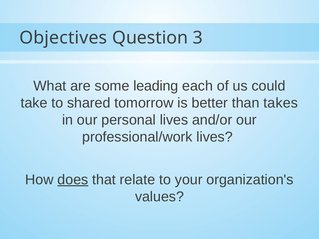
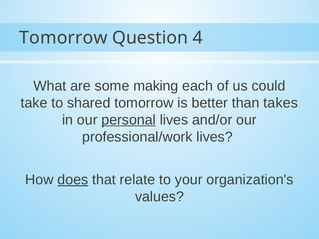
Objectives at (63, 38): Objectives -> Tomorrow
3: 3 -> 4
leading: leading -> making
personal underline: none -> present
